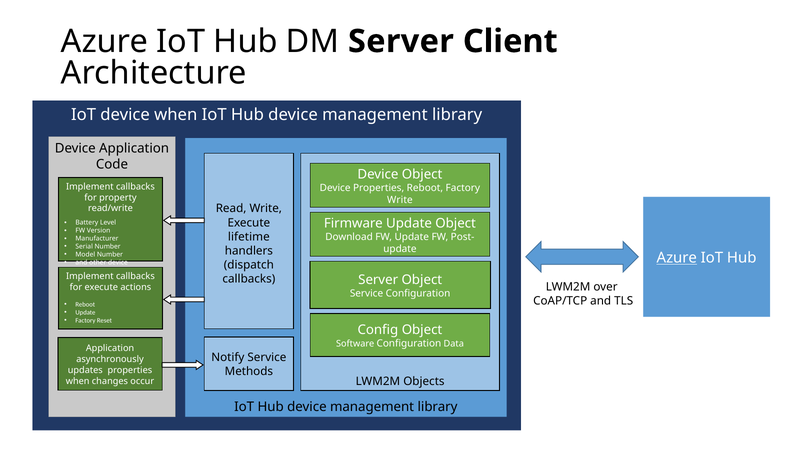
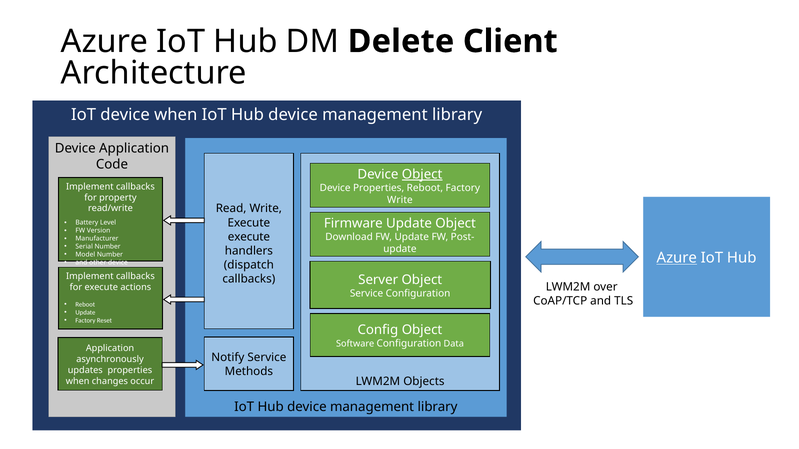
DM Server: Server -> Delete
Object at (422, 174) underline: none -> present
lifetime at (249, 237): lifetime -> execute
